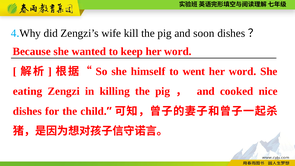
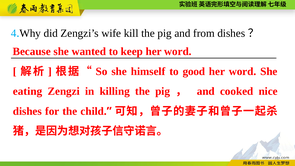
soon: soon -> from
went: went -> good
